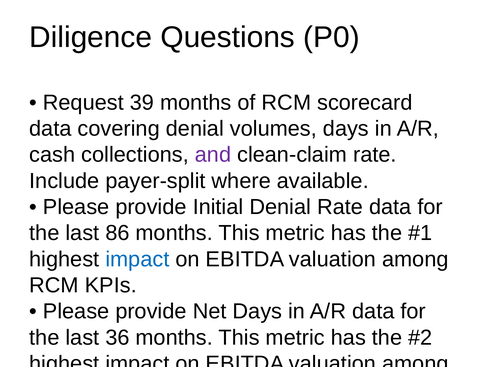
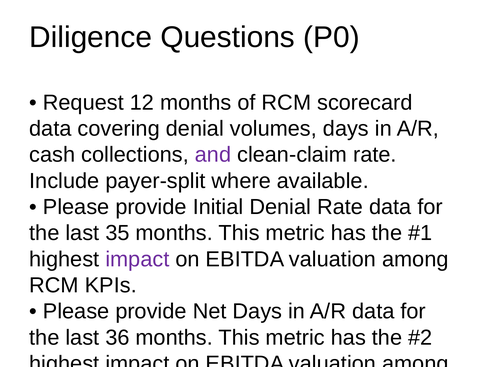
39: 39 -> 12
86: 86 -> 35
impact at (137, 259) colour: blue -> purple
